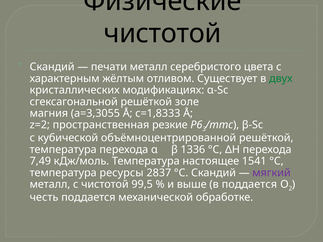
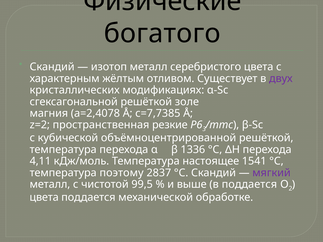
чистотой at (163, 33): чистотой -> богатого
печати: печати -> изотоп
двух colour: green -> purple
a=3,3055: a=3,3055 -> a=2,4078
с=1,8333: с=1,8333 -> с=7,7385
7,49: 7,49 -> 4,11
ресурсы: ресурсы -> поэтому
честь at (44, 198): честь -> цвета
